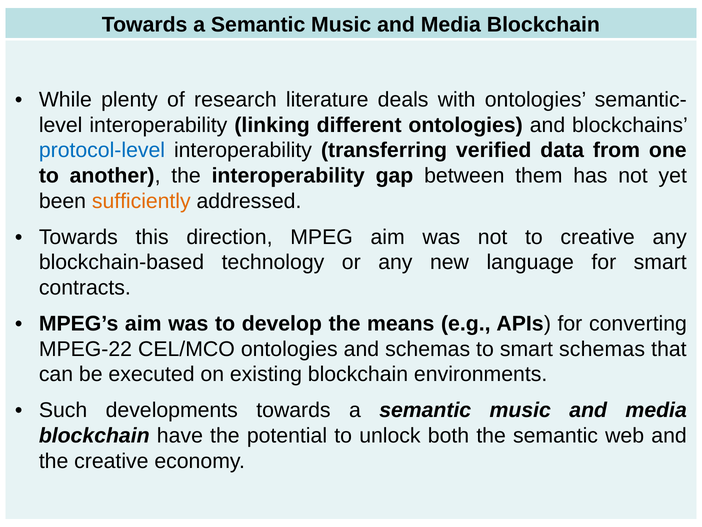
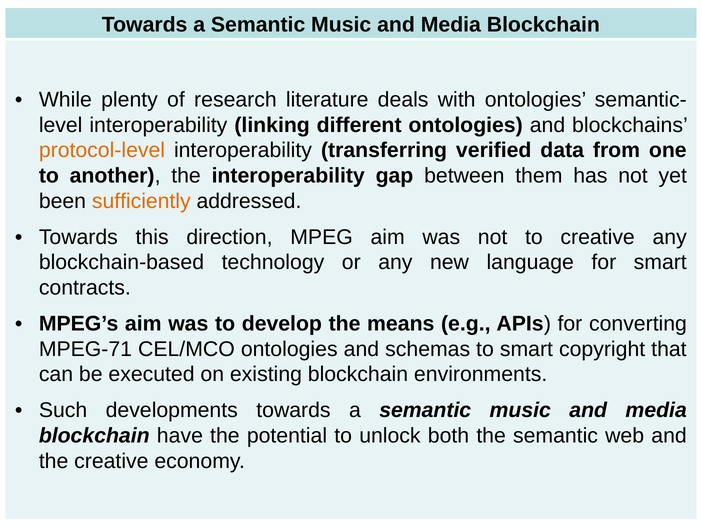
protocol-level colour: blue -> orange
MPEG-22: MPEG-22 -> MPEG-71
smart schemas: schemas -> copyright
